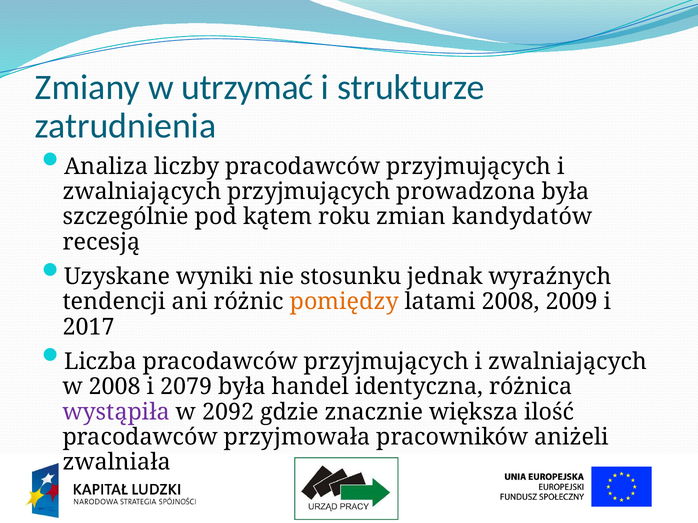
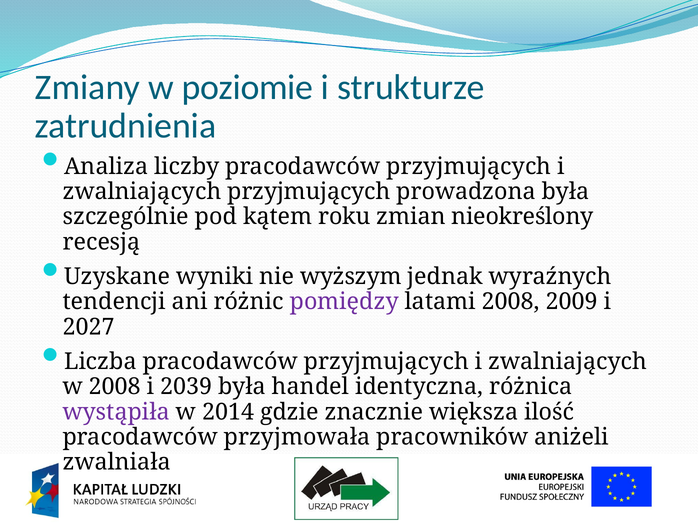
utrzymać: utrzymać -> poziomie
kandydatów: kandydatów -> nieokreślony
stosunku: stosunku -> wyższym
pomiędzy colour: orange -> purple
2017: 2017 -> 2027
2079: 2079 -> 2039
2092: 2092 -> 2014
